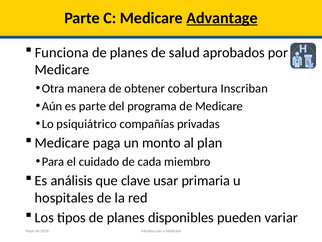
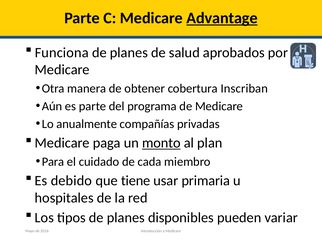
psiquiátrico: psiquiátrico -> anualmente
monto underline: none -> present
análisis: análisis -> debido
clave: clave -> tiene
